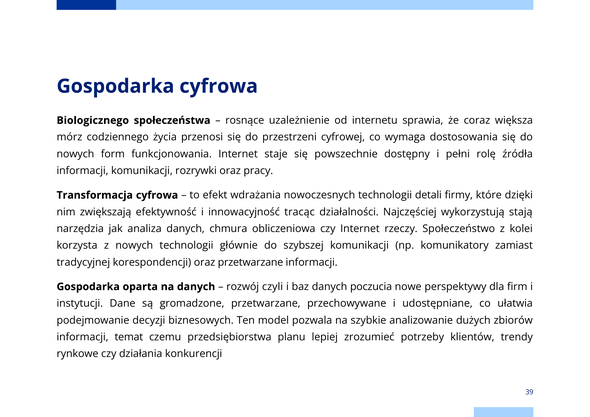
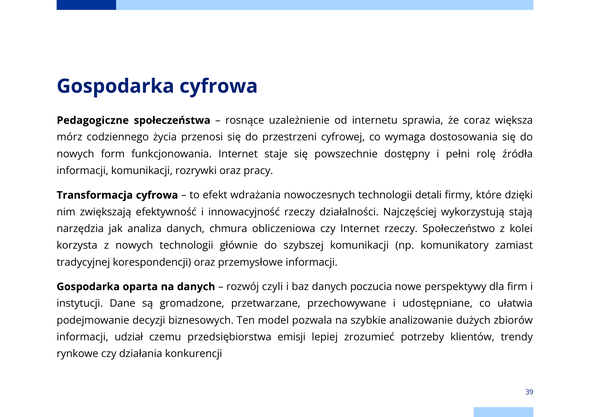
Biologicznego: Biologicznego -> Pedagogiczne
innowacyjność tracąc: tracąc -> rzeczy
oraz przetwarzane: przetwarzane -> przemysłowe
temat: temat -> udział
planu: planu -> emisji
